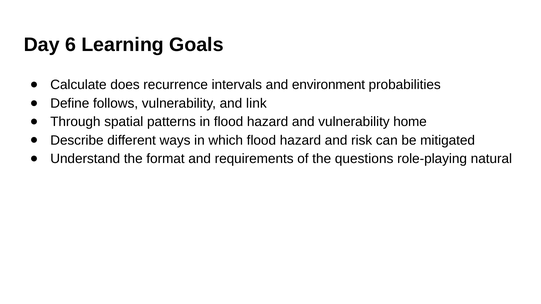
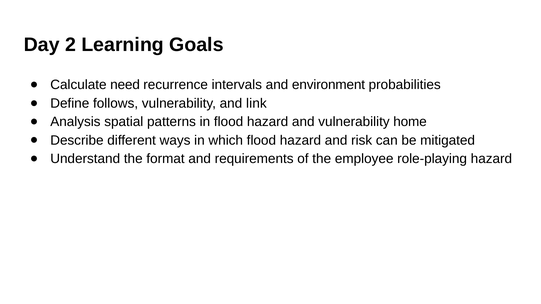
6: 6 -> 2
does: does -> need
Through: Through -> Analysis
questions: questions -> employee
role-playing natural: natural -> hazard
